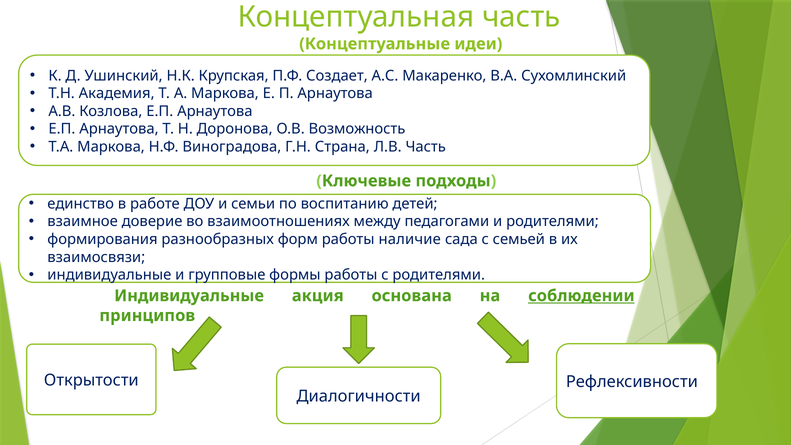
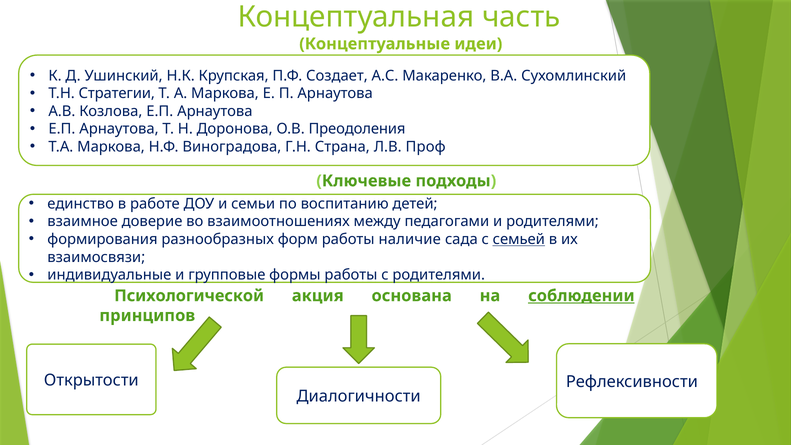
Академия: Академия -> Стратегии
Возможность: Возможность -> Преодоления
Л.В Часть: Часть -> Проф
семьей underline: none -> present
Индивидуальные at (189, 296): Индивидуальные -> Психологической
